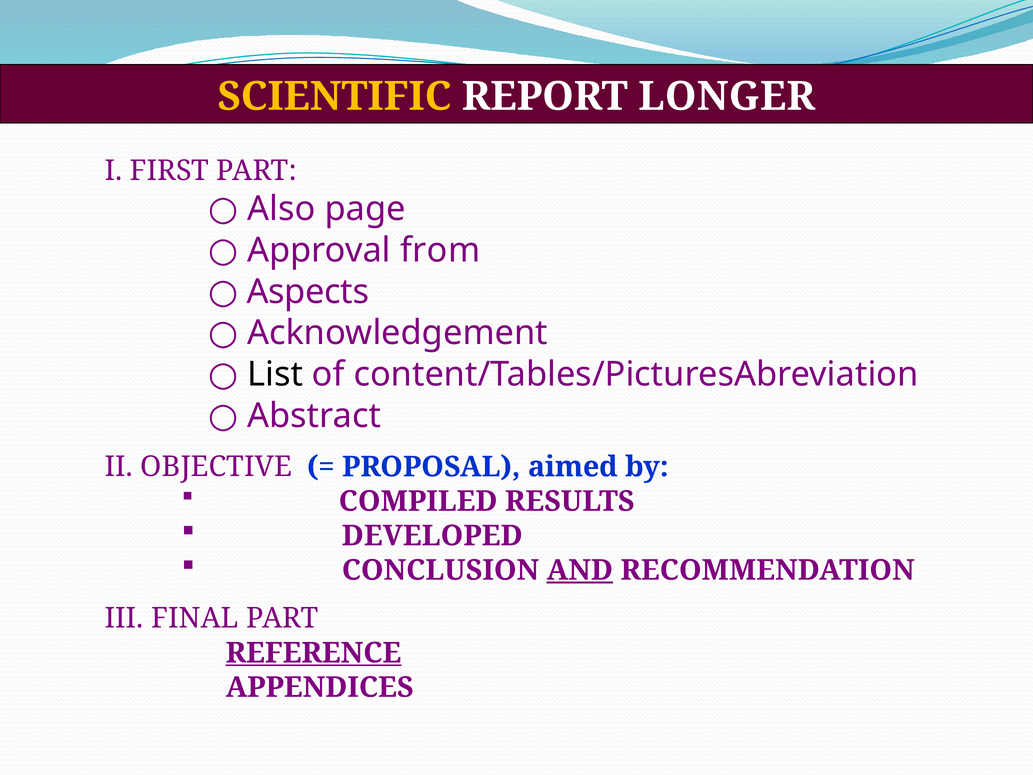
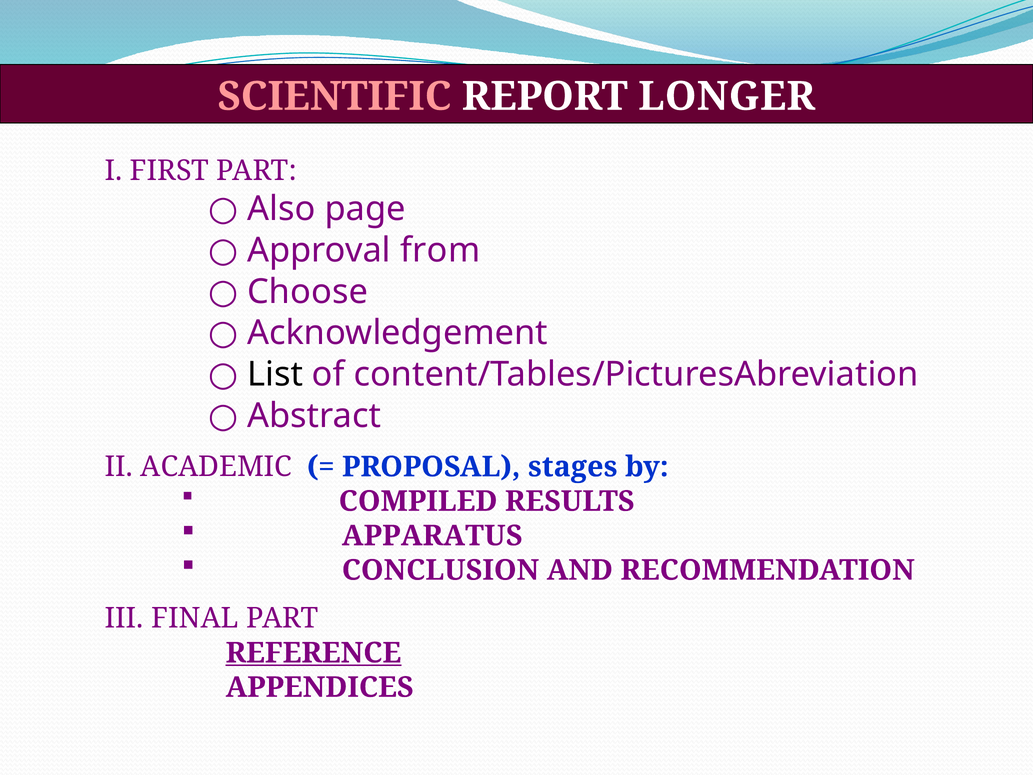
SCIENTIFIC colour: yellow -> pink
Aspects: Aspects -> Choose
OBJECTIVE: OBJECTIVE -> ACADEMIC
aimed: aimed -> stages
DEVELOPED: DEVELOPED -> APPARATUS
AND underline: present -> none
